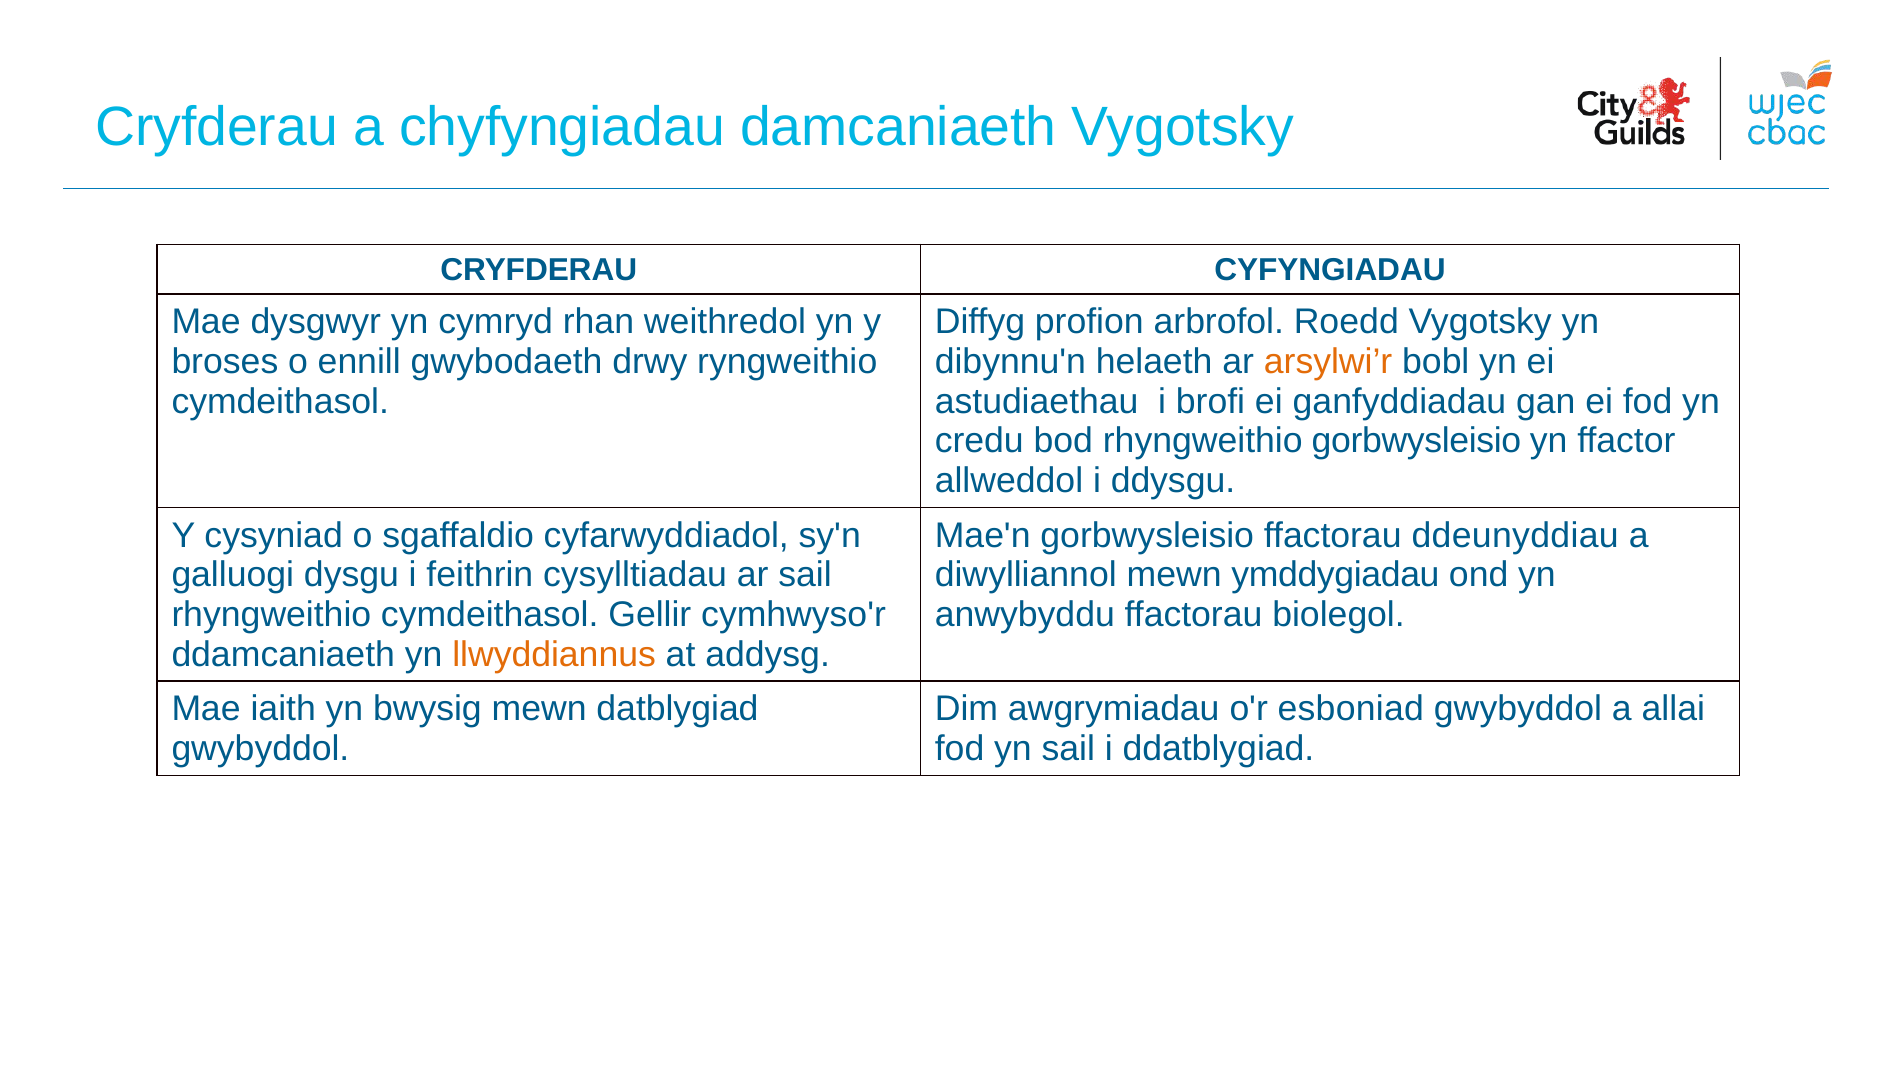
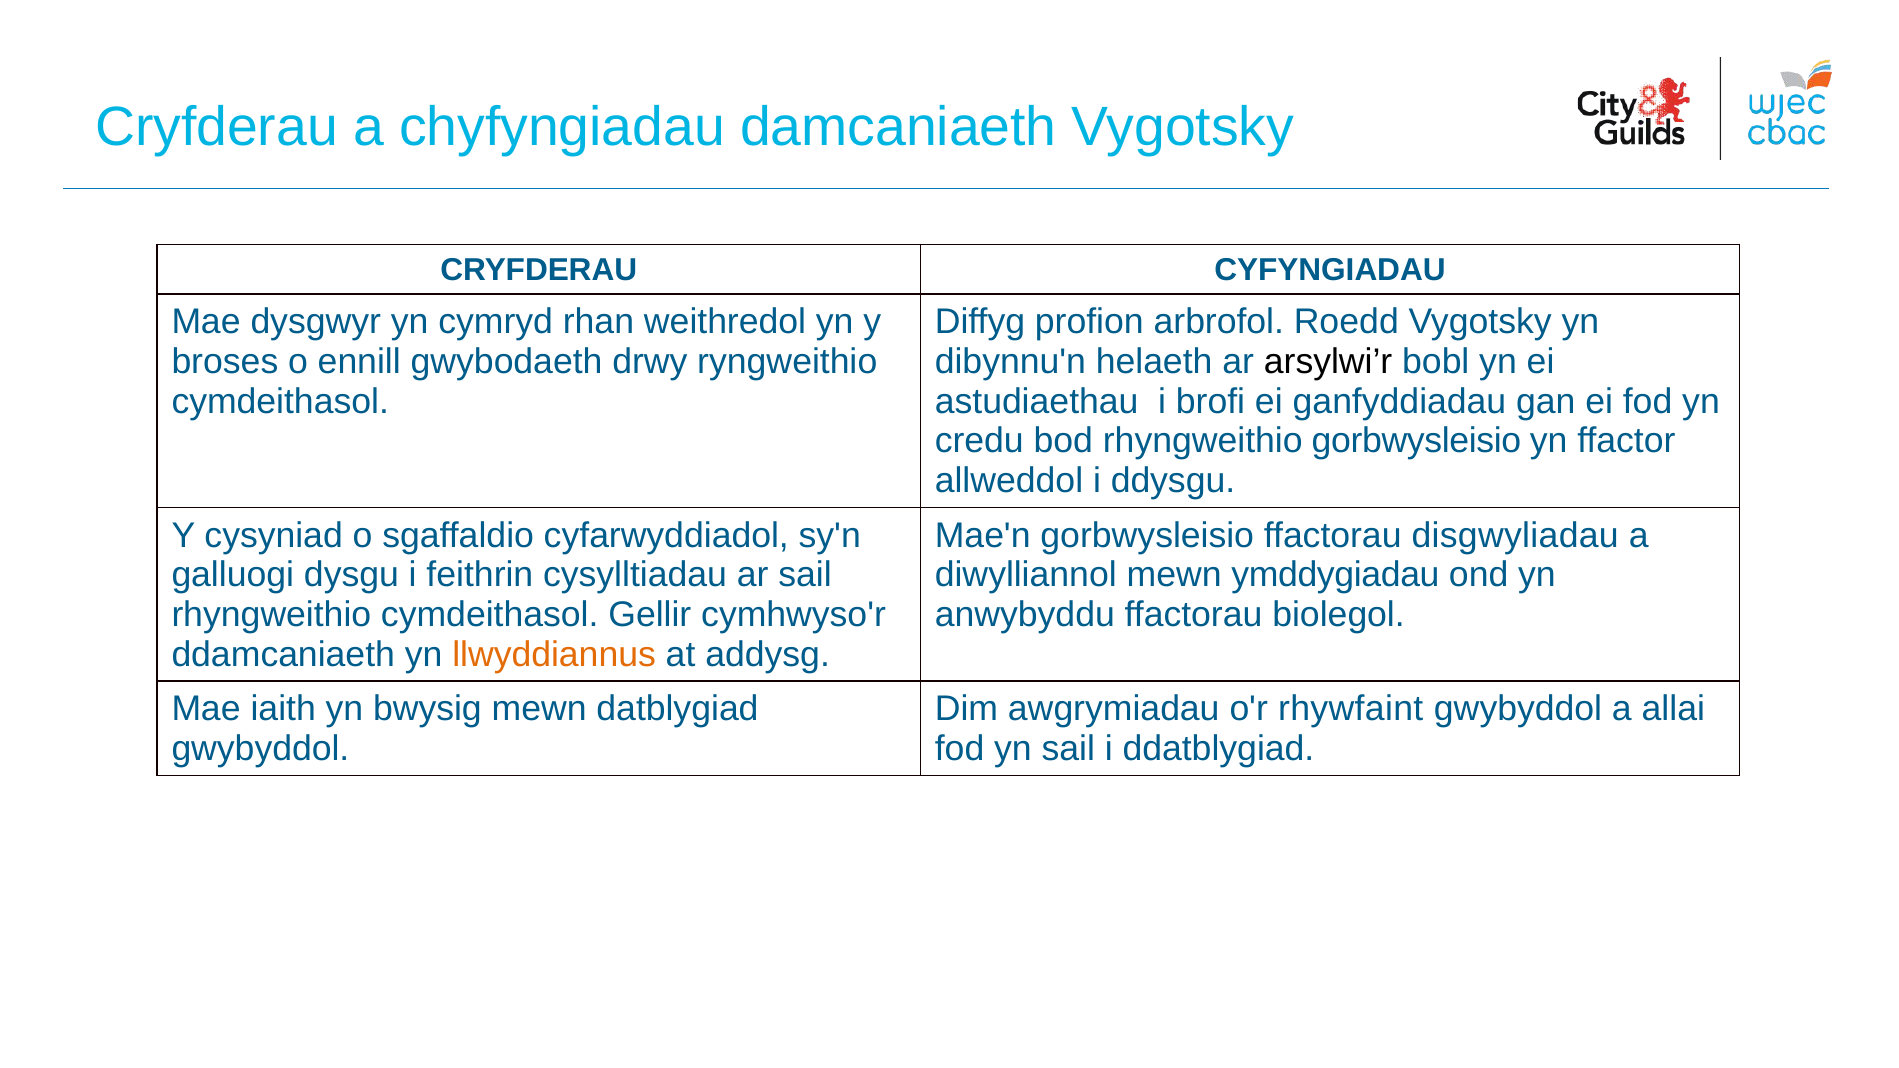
arsylwi’r colour: orange -> black
ddeunyddiau: ddeunyddiau -> disgwyliadau
esboniad: esboniad -> rhywfaint
